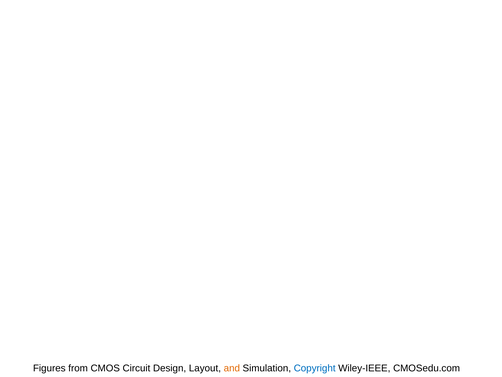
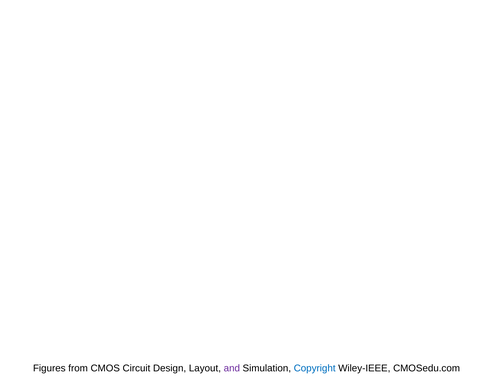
and colour: orange -> purple
